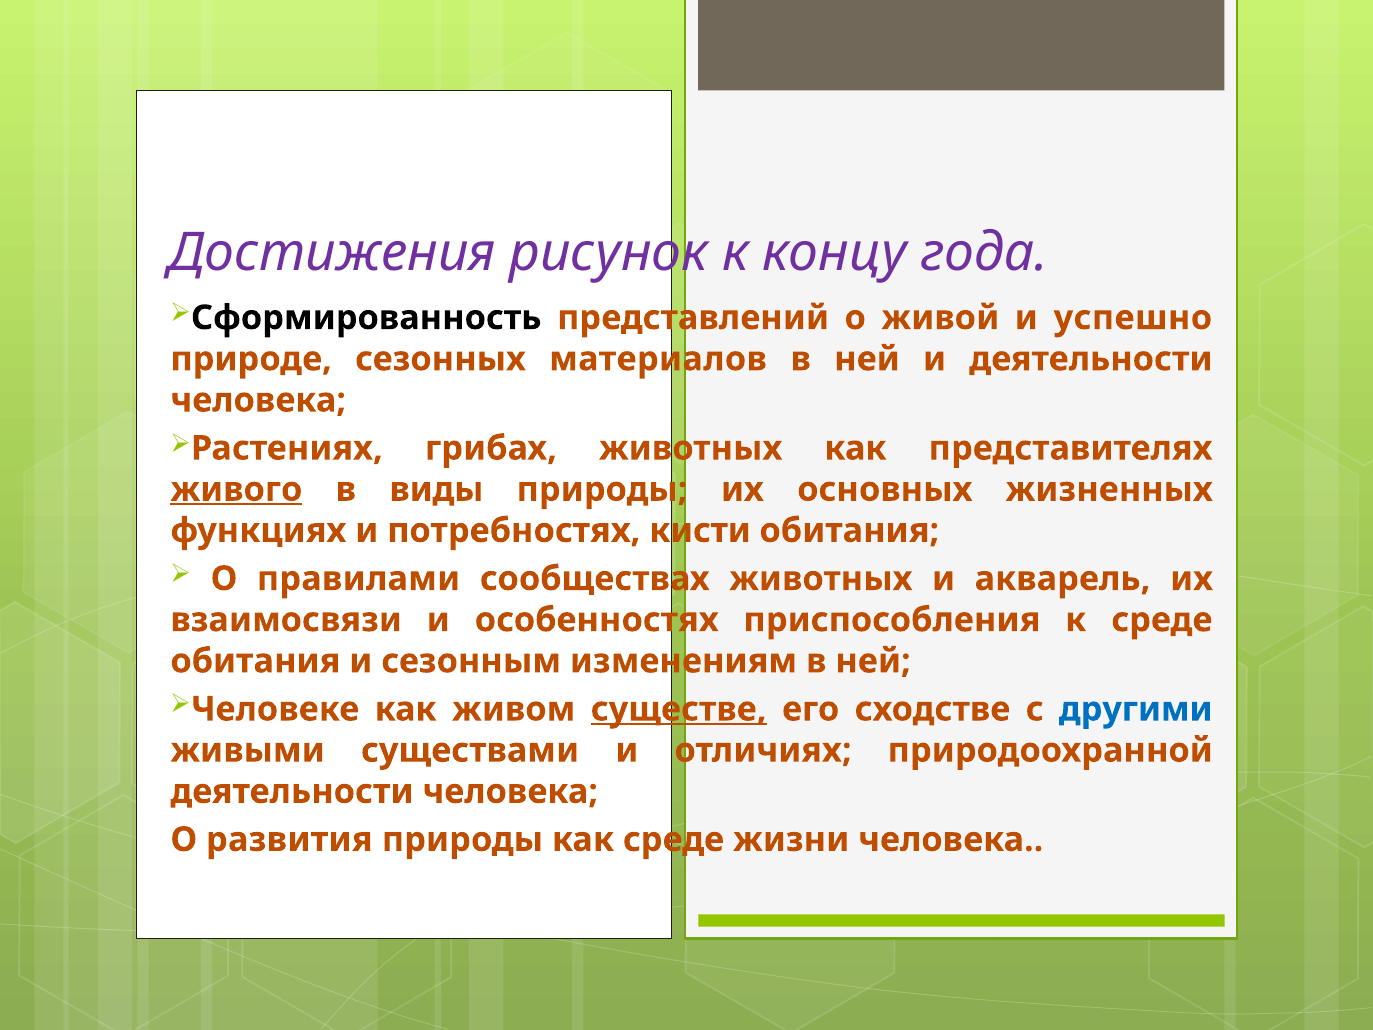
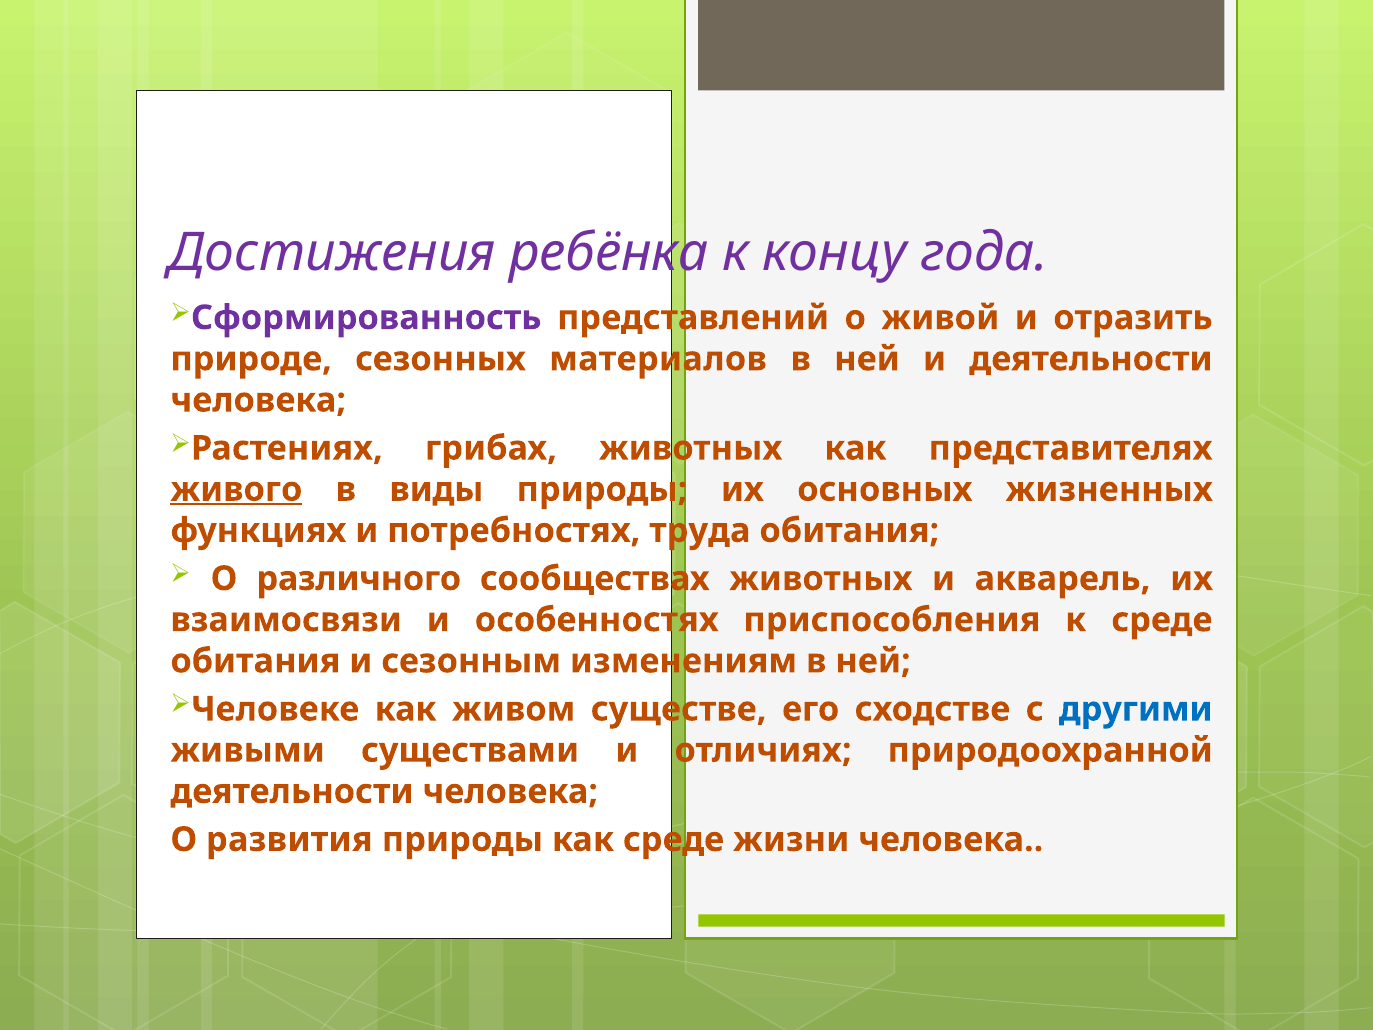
рисунок: рисунок -> ребёнка
Сформированность colour: black -> purple
успешно: успешно -> отразить
кисти: кисти -> труда
правилами: правилами -> различного
существе underline: present -> none
